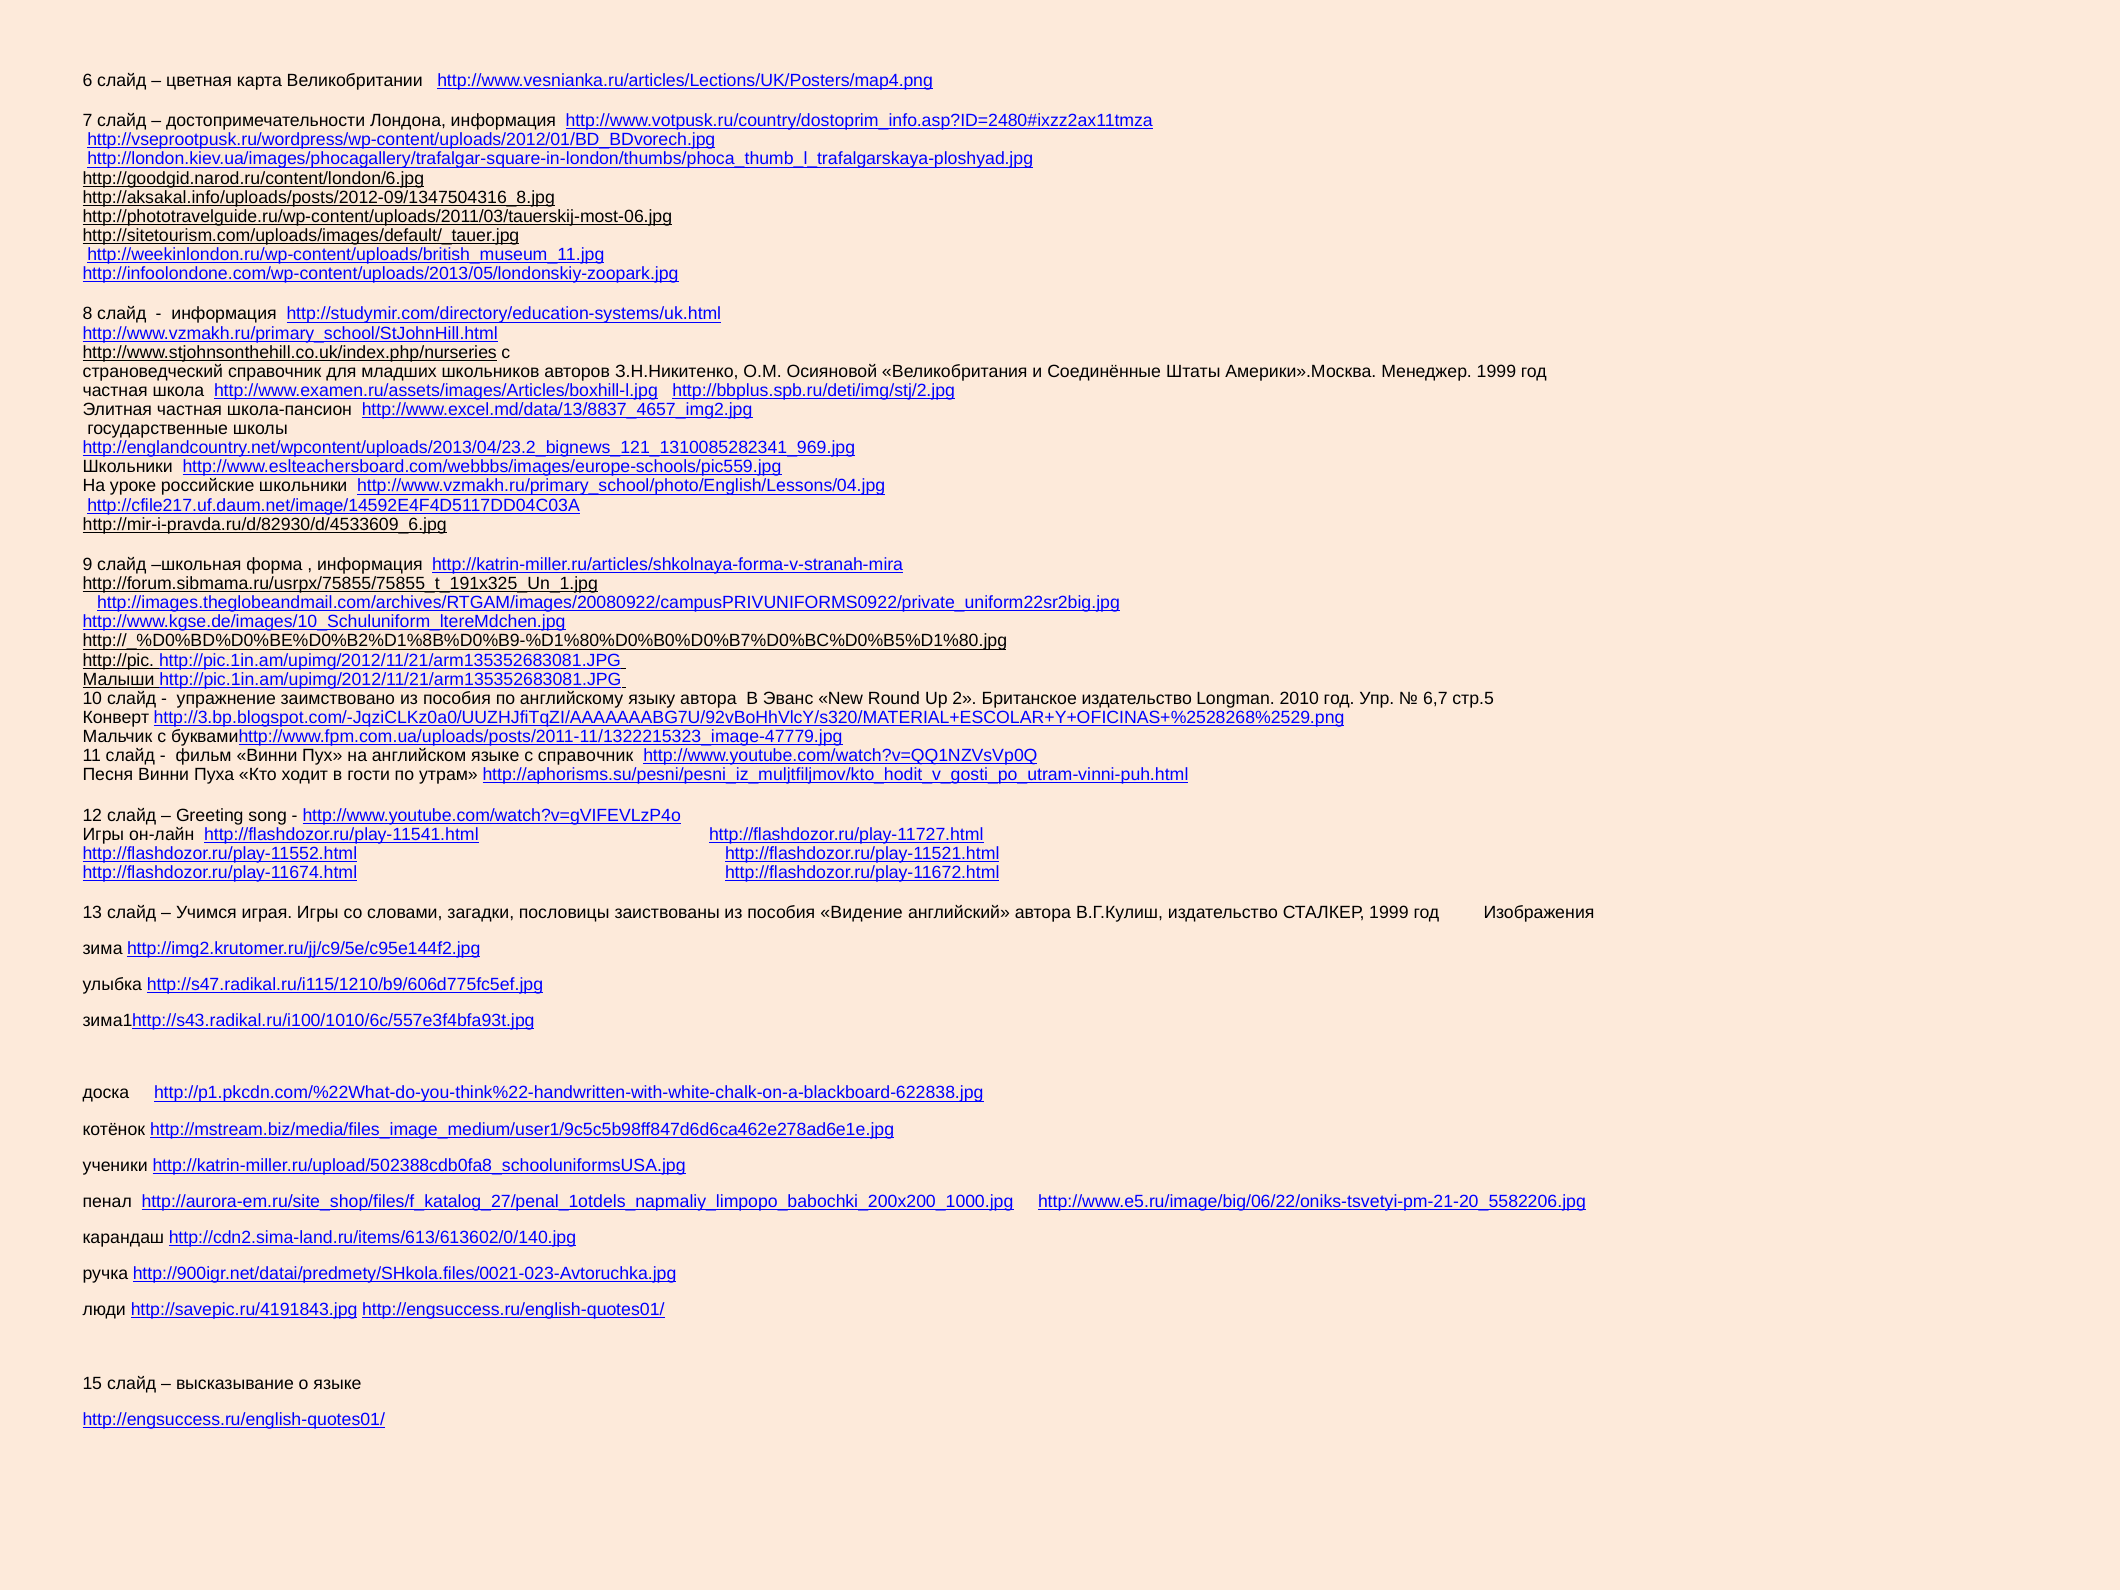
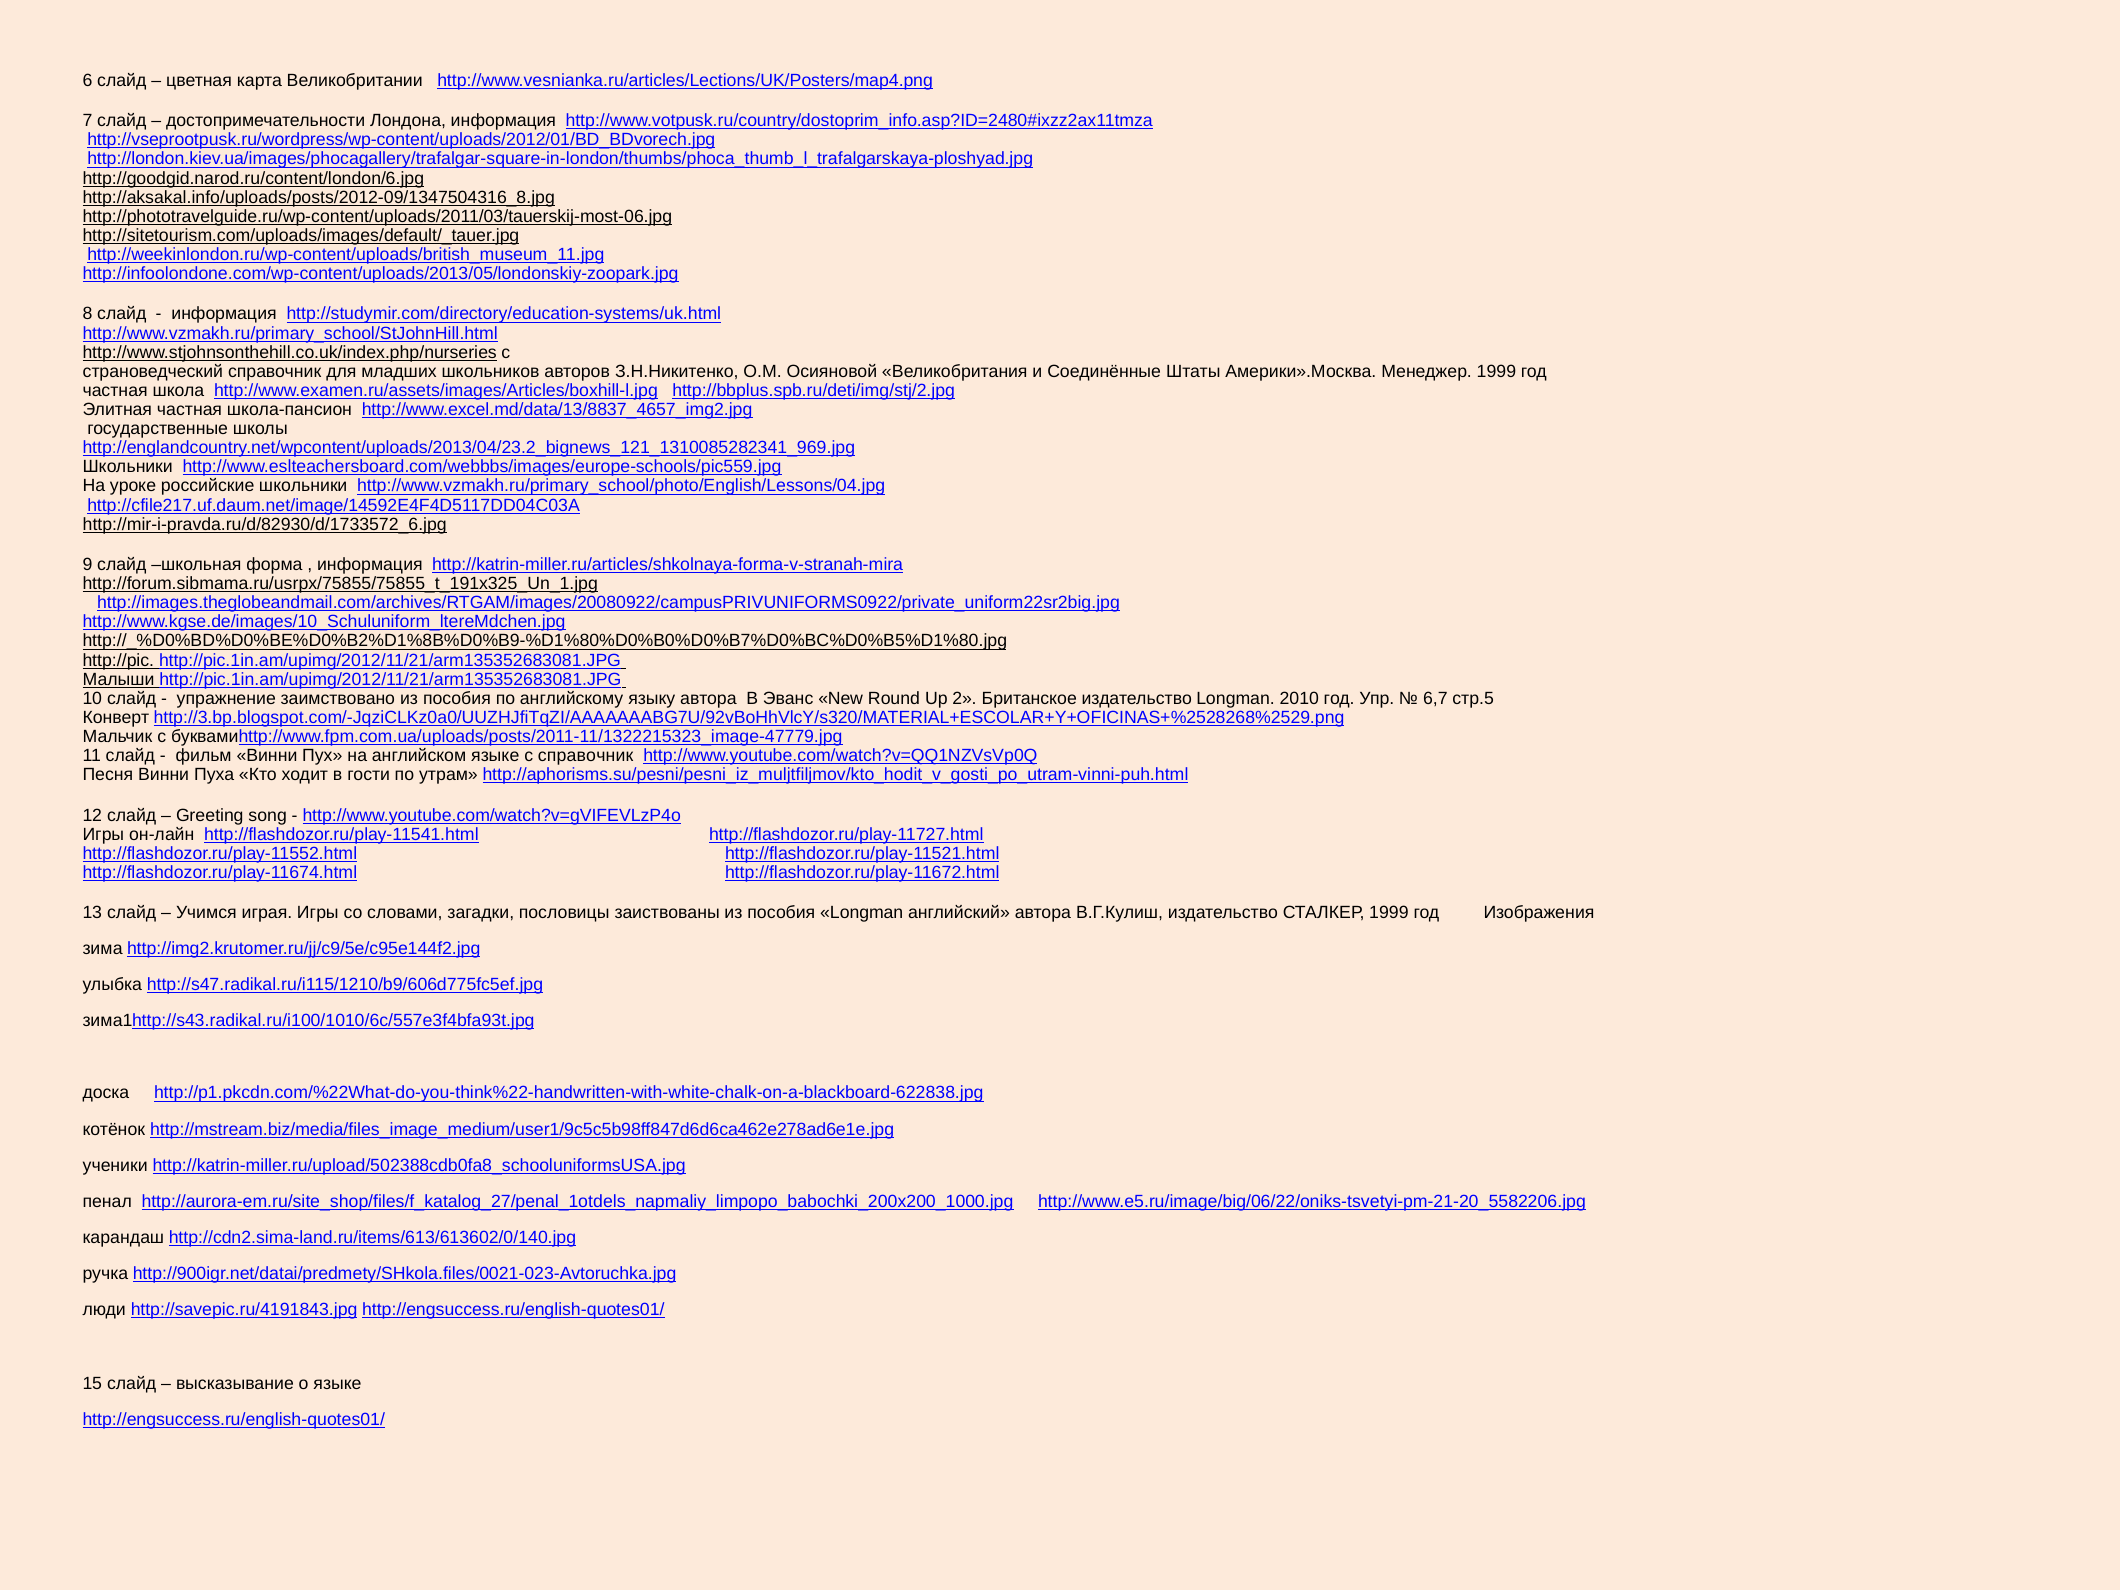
http://mir-i-pravda.ru/d/82930/d/4533609_6.jpg: http://mir-i-pravda.ru/d/82930/d/4533609_6.jpg -> http://mir-i-pravda.ru/d/82930/d/1733572_6.jpg
пособия Видение: Видение -> Longman
